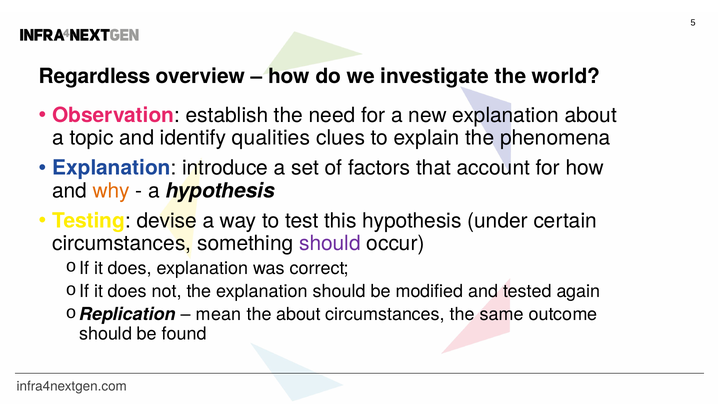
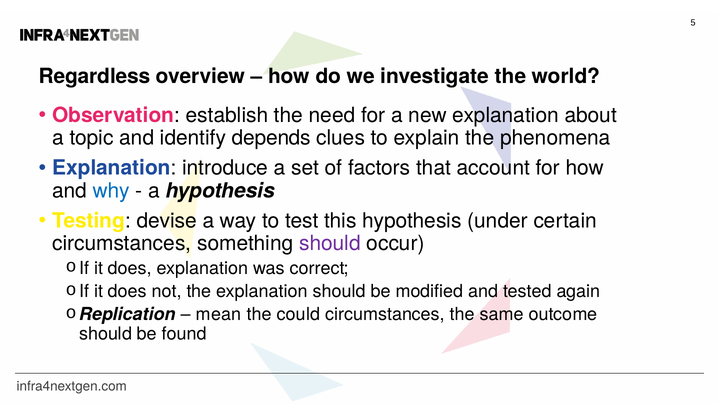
qualities: qualities -> depends
why colour: orange -> blue
the about: about -> could
